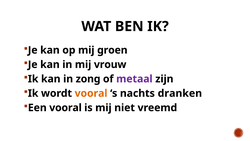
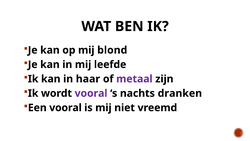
groen: groen -> blond
vrouw: vrouw -> leefde
zong: zong -> haar
vooral at (91, 93) colour: orange -> purple
